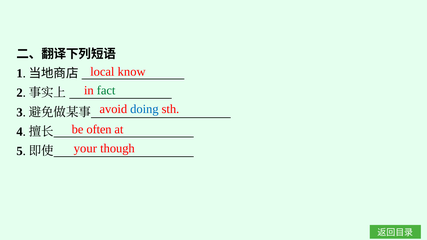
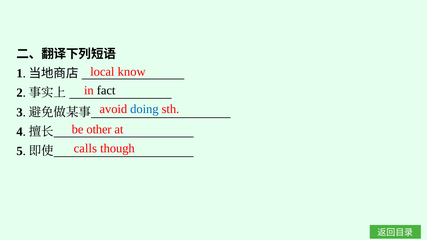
fact colour: green -> black
often: often -> other
your: your -> calls
